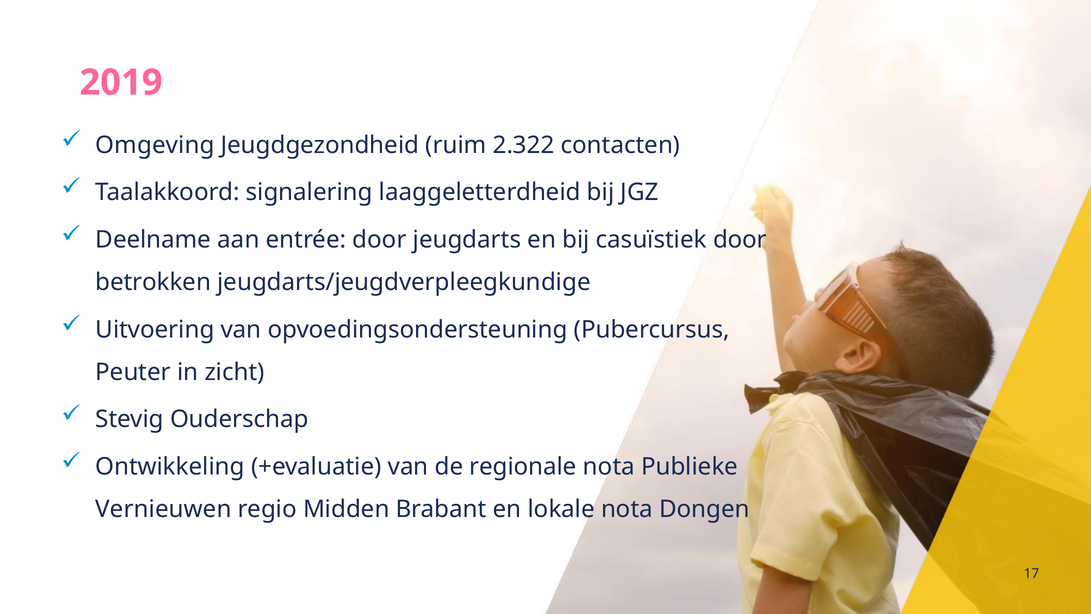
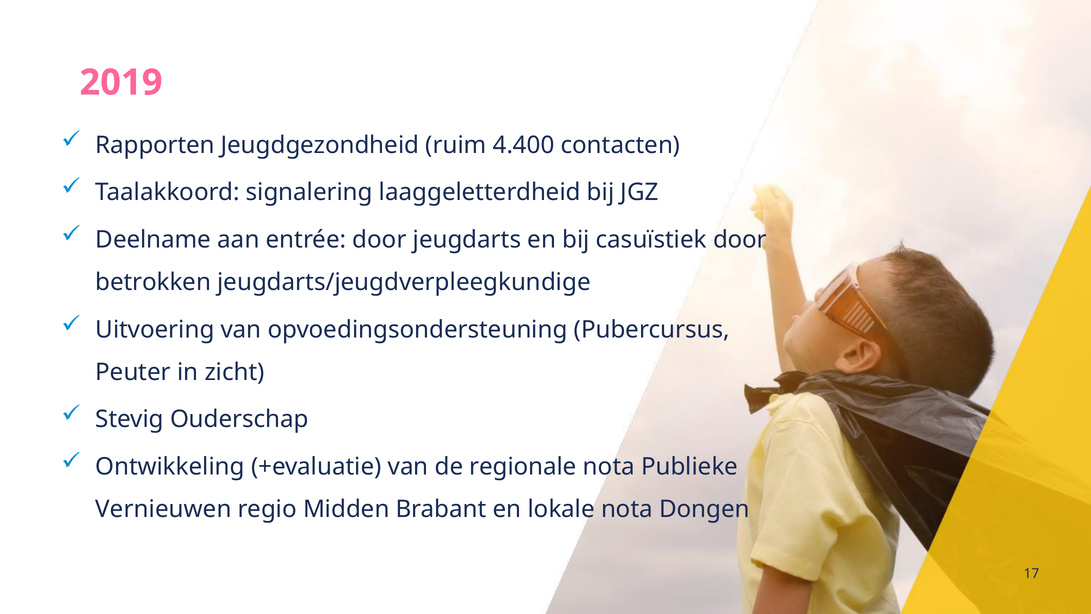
Omgeving: Omgeving -> Rapporten
2.322: 2.322 -> 4.400
